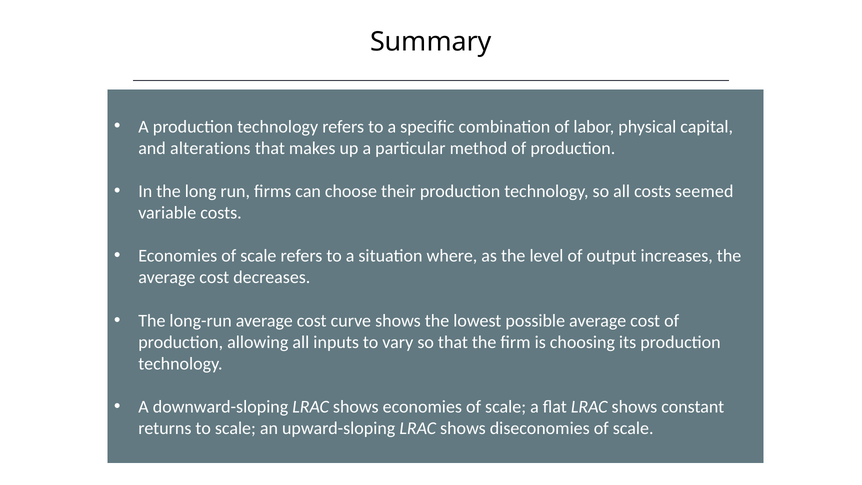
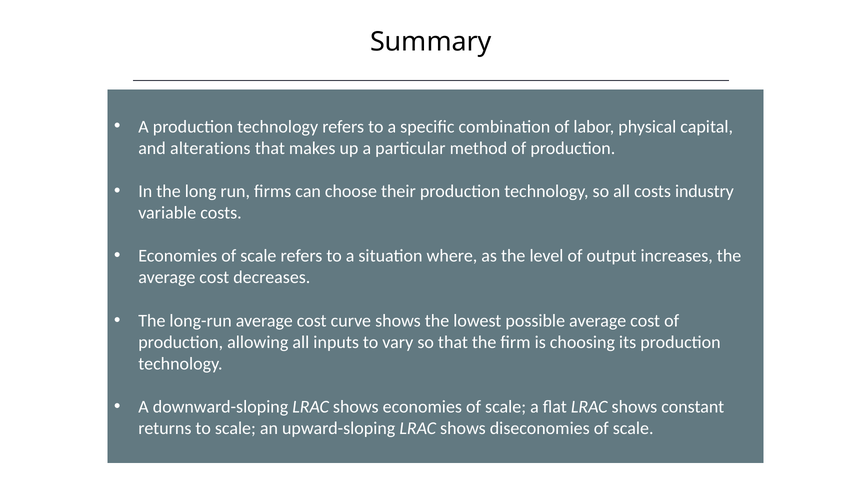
seemed: seemed -> industry
